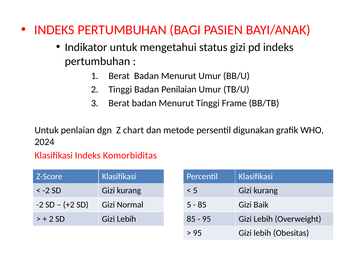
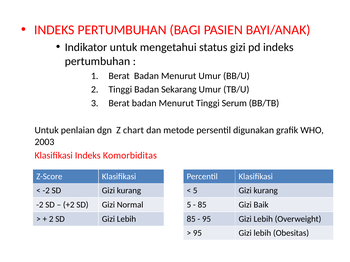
Penilaian: Penilaian -> Sekarang
Frame: Frame -> Serum
2024: 2024 -> 2003
